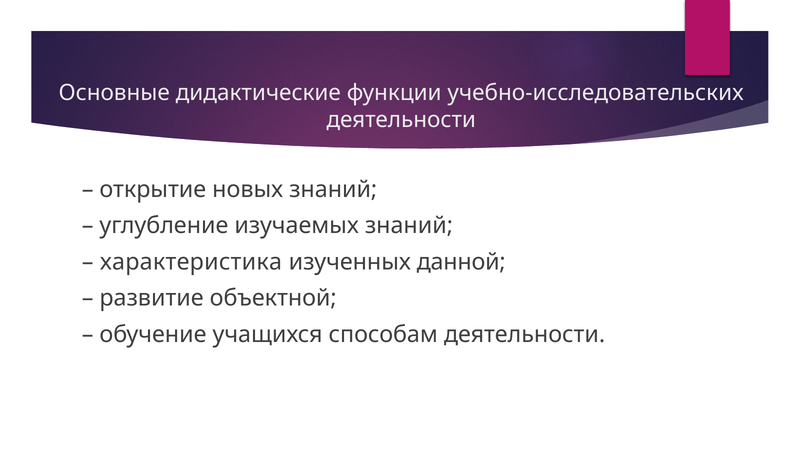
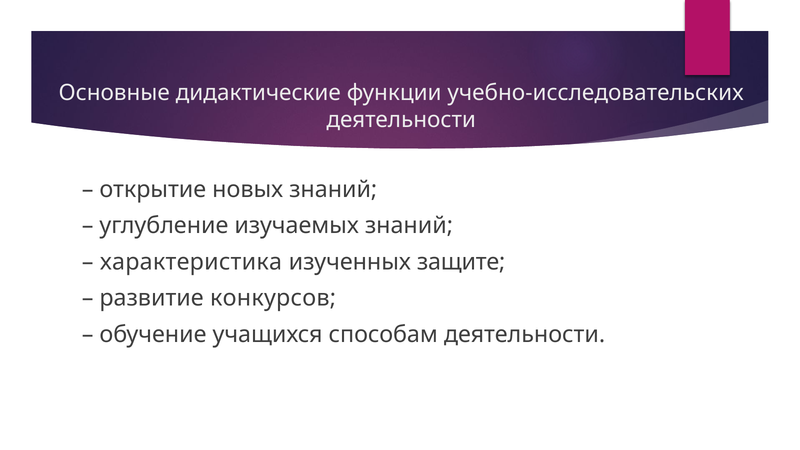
данной: данной -> защите
объектной: объектной -> конкурсов
